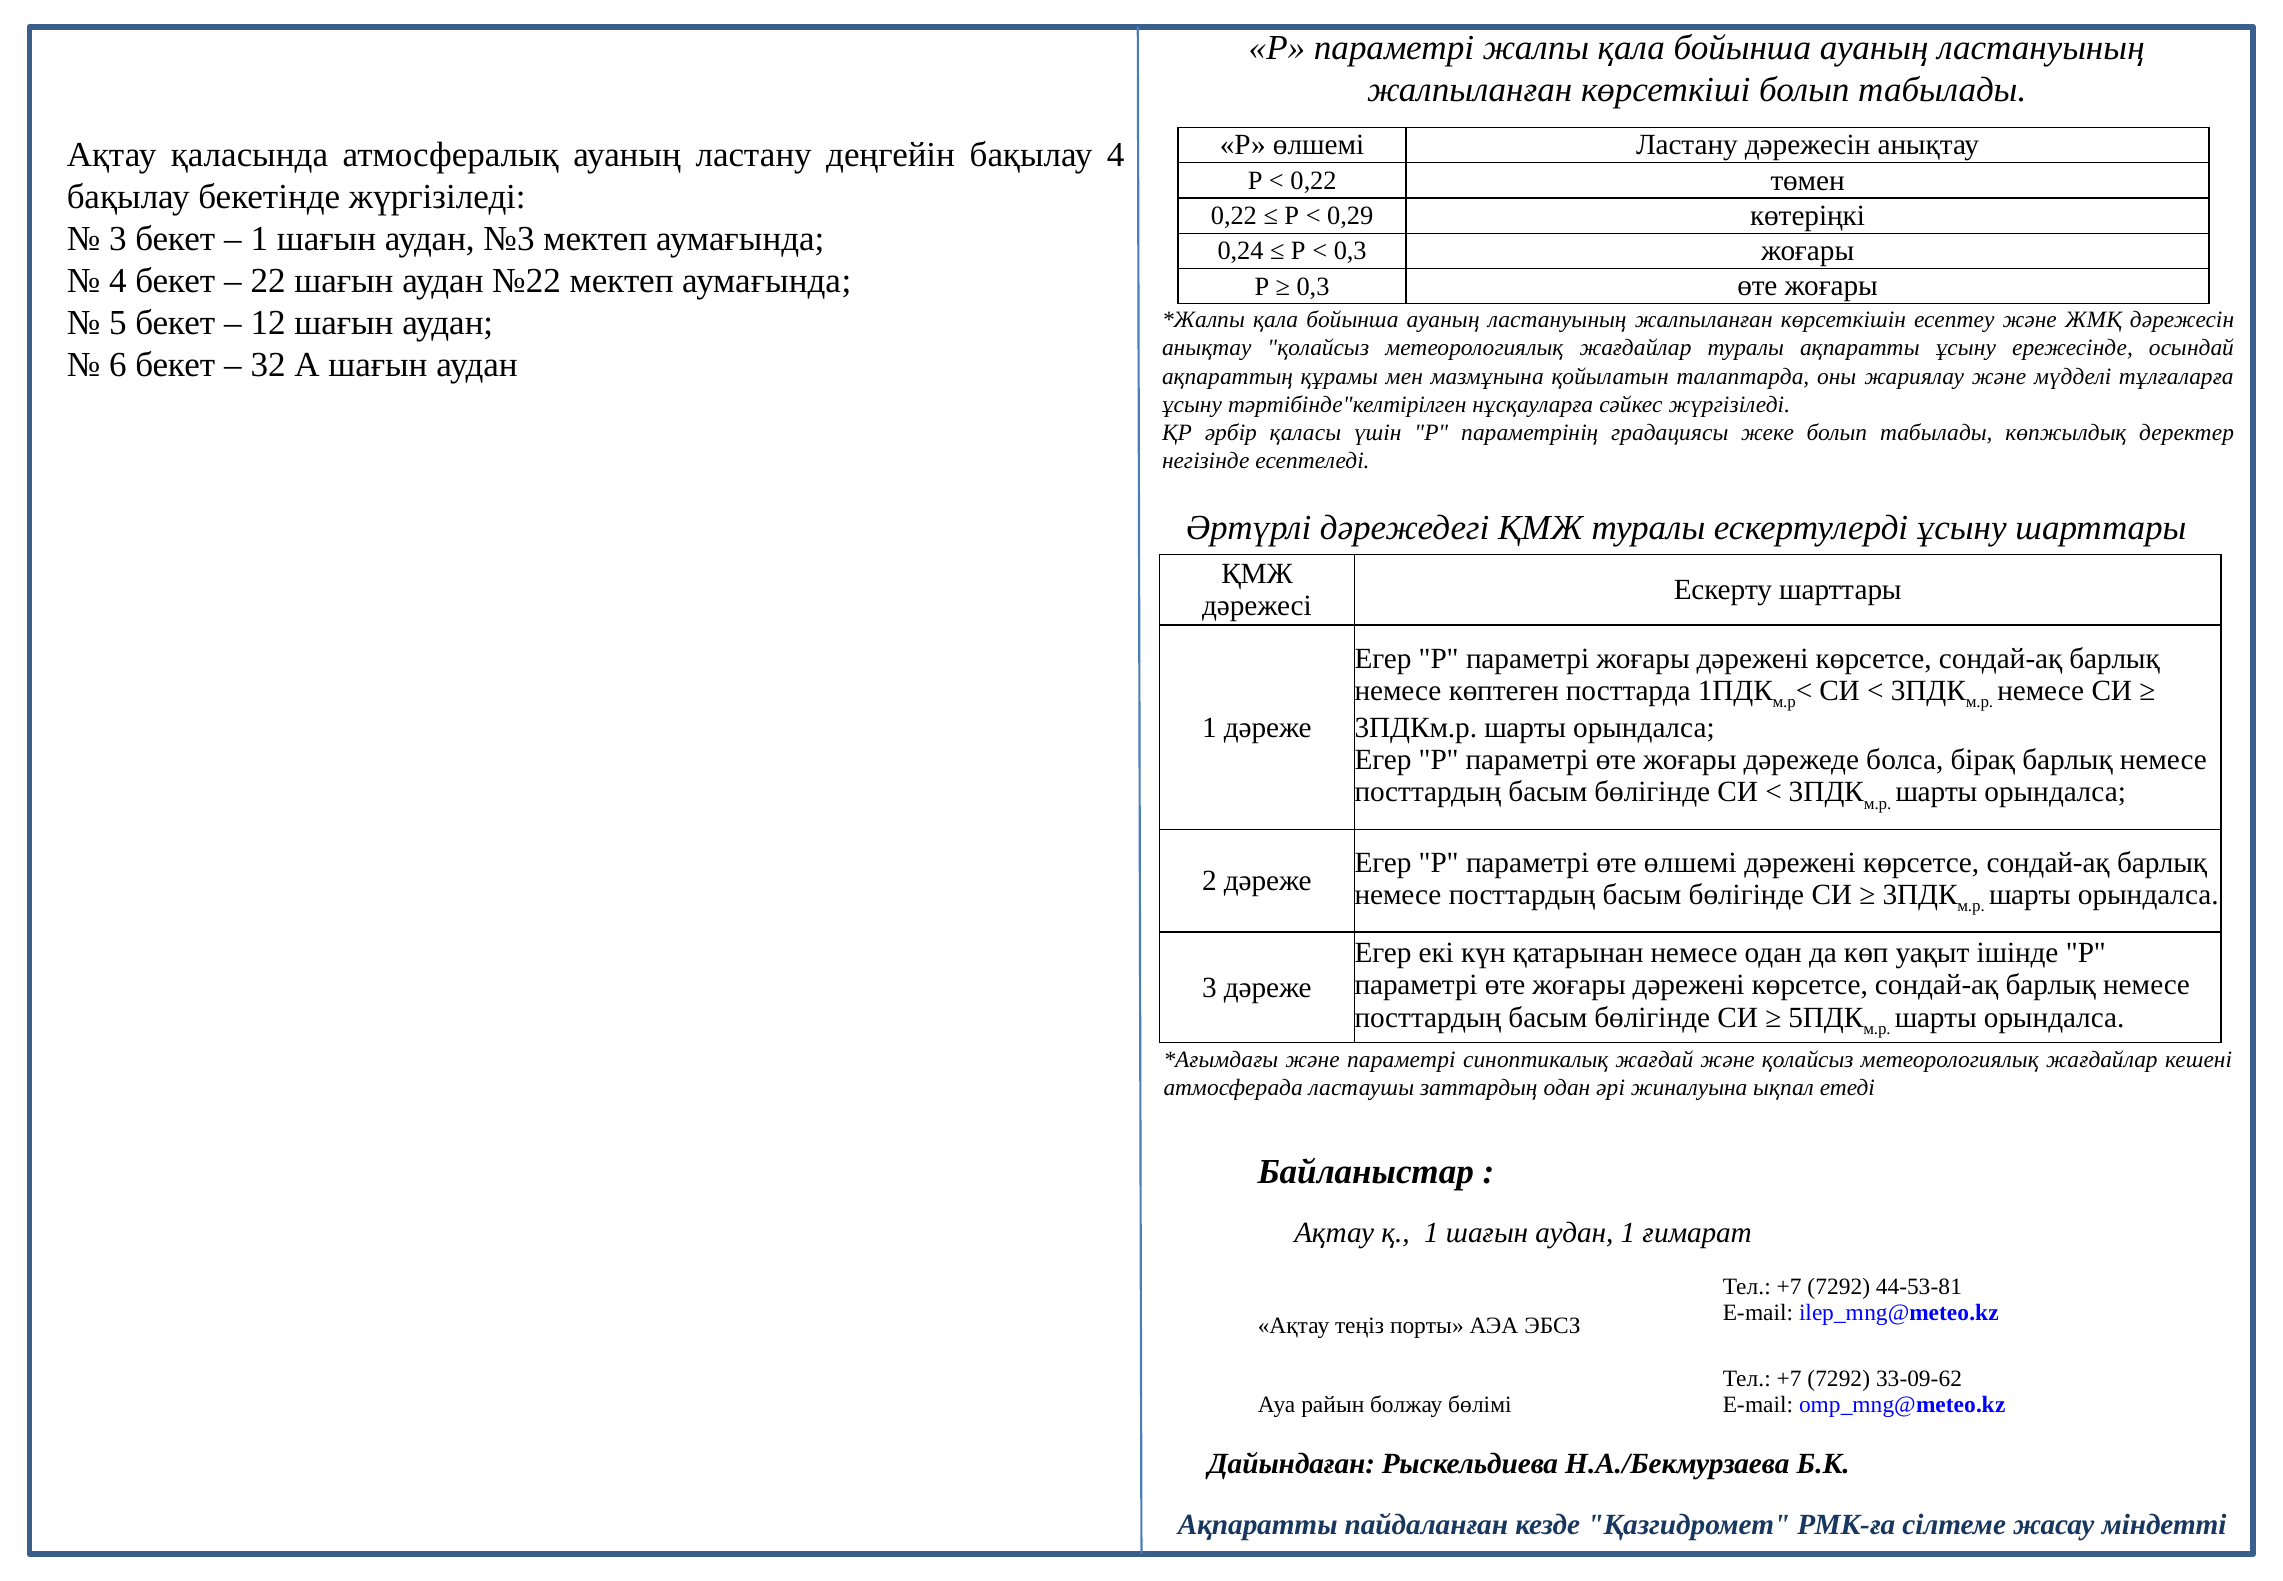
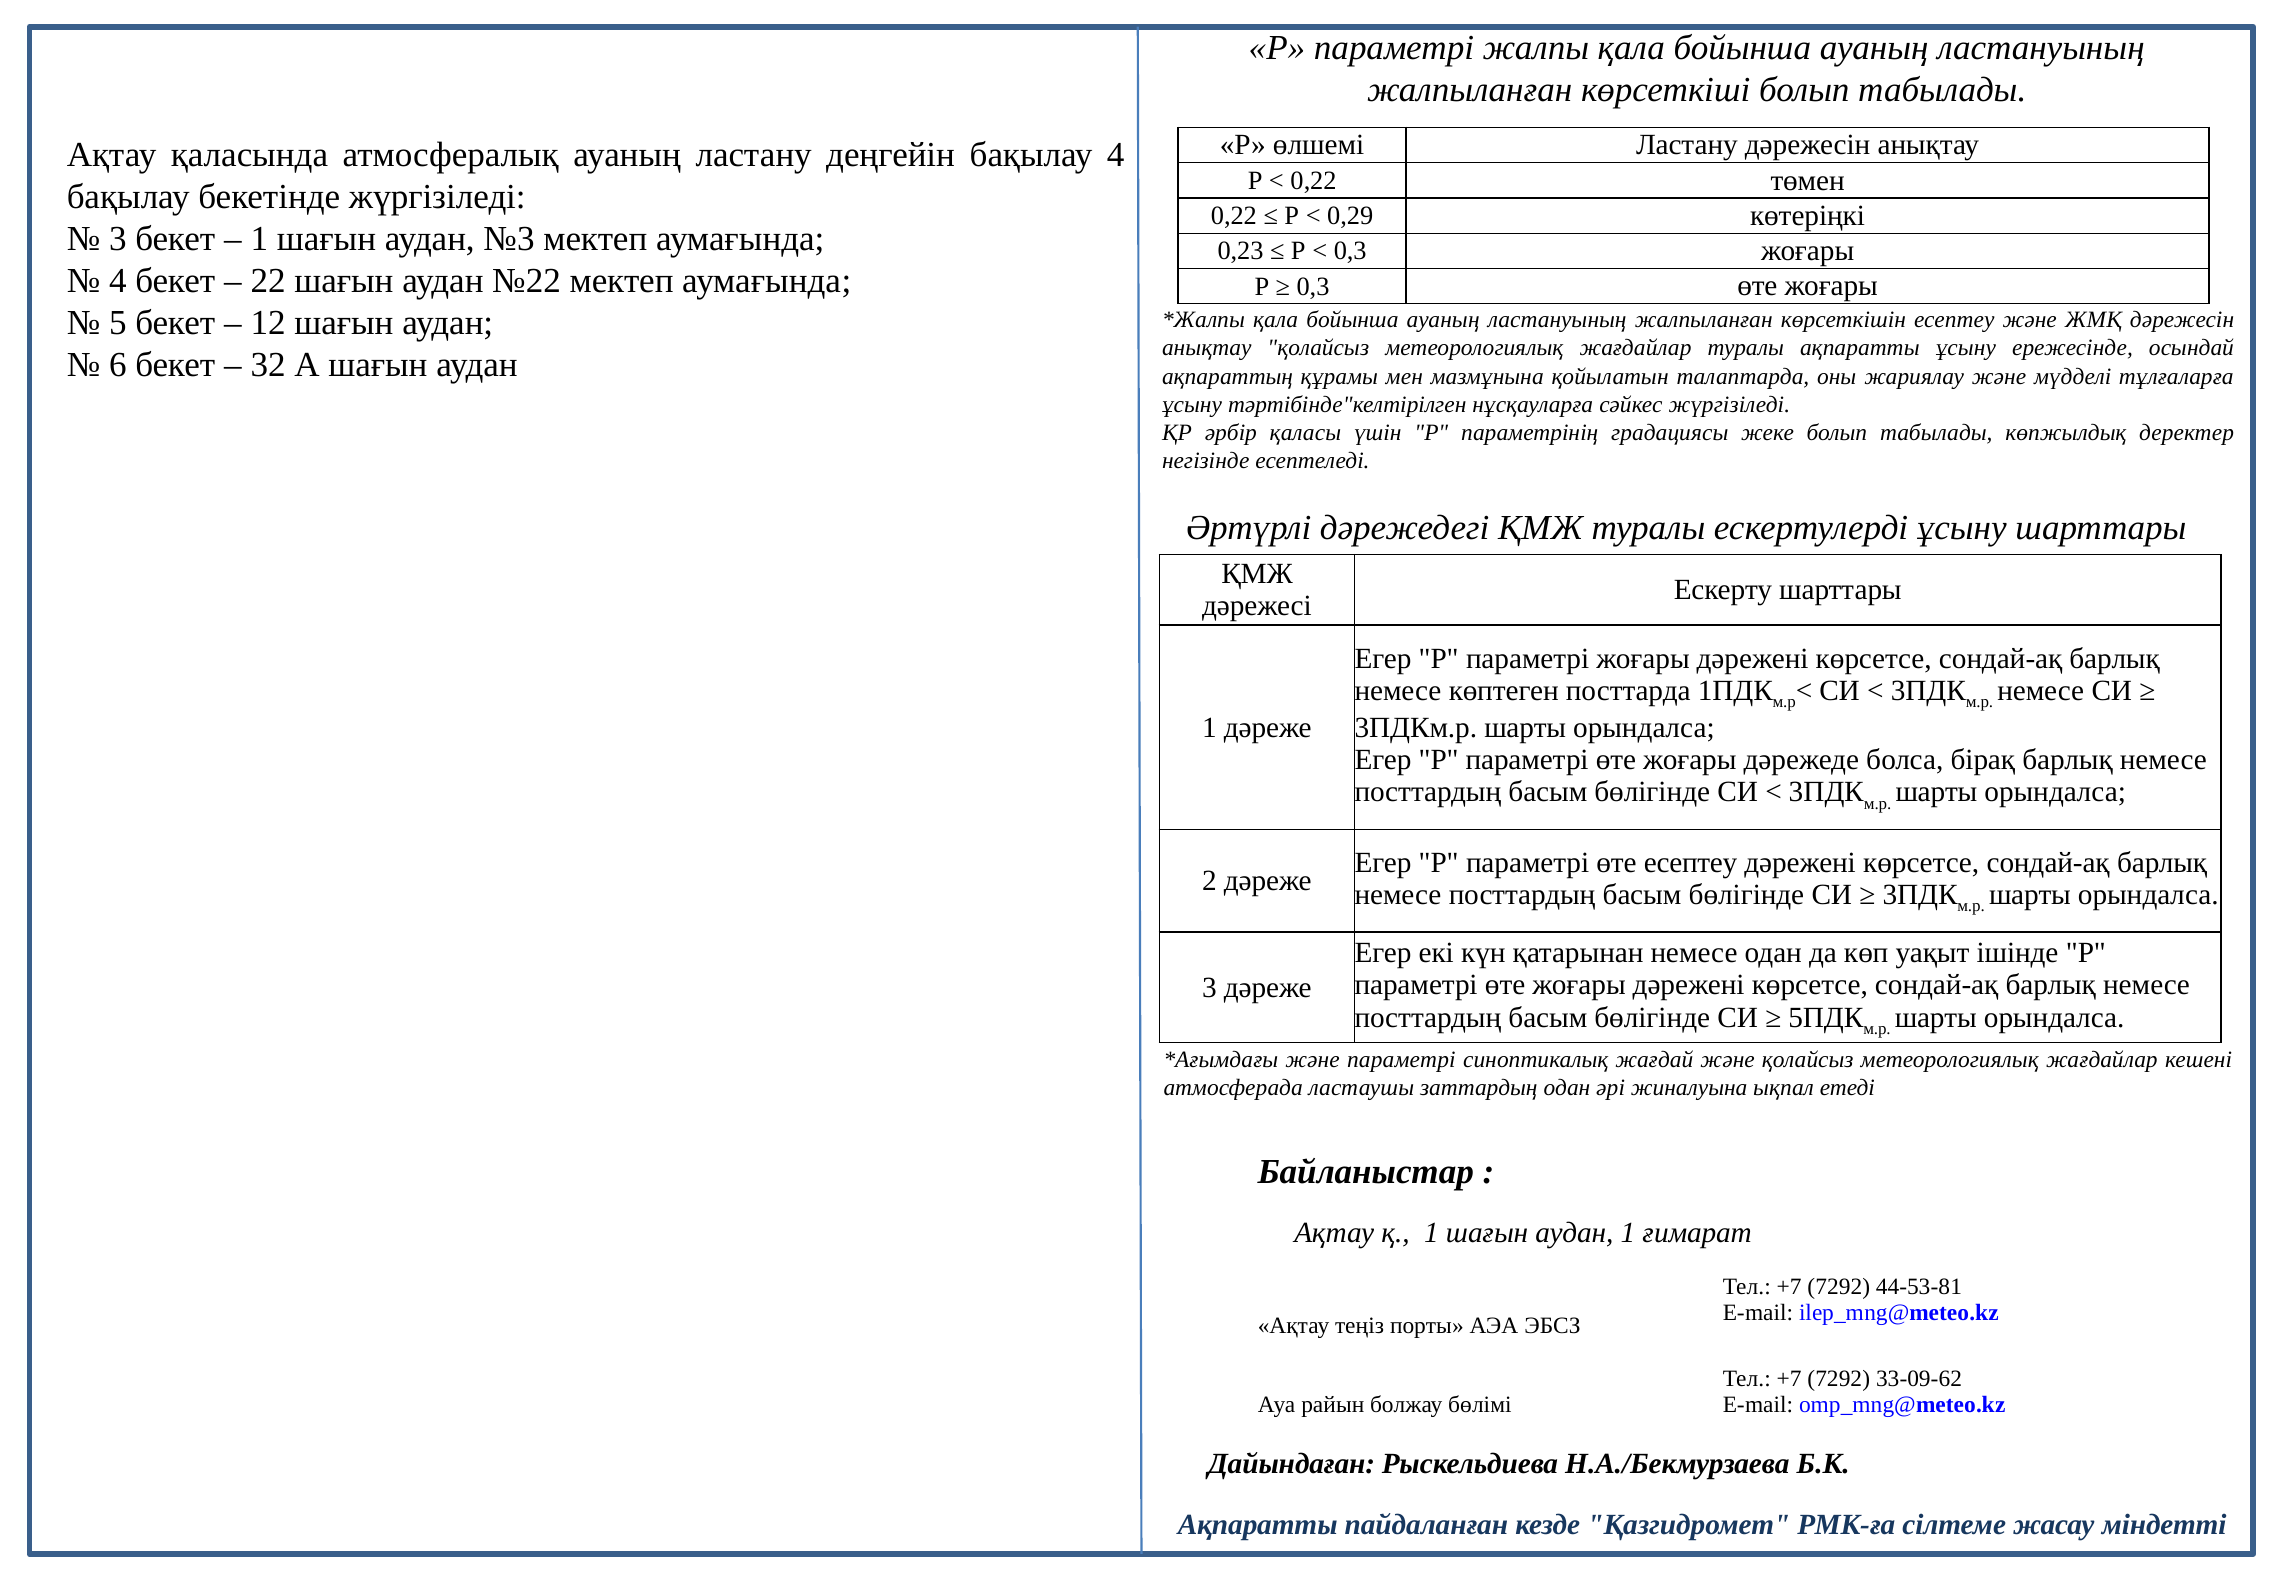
0,24: 0,24 -> 0,23
өте өлшемі: өлшемі -> есептеу
